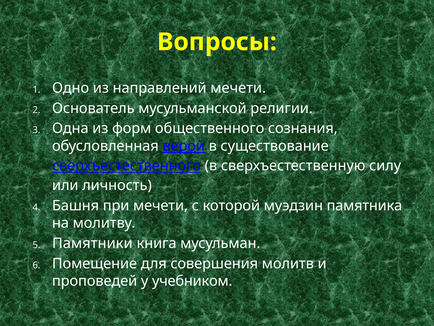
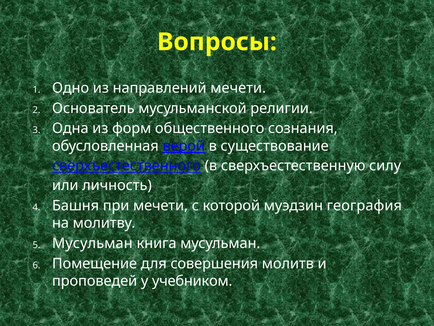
памятника: памятника -> география
Памятники at (92, 243): Памятники -> Мусульман
